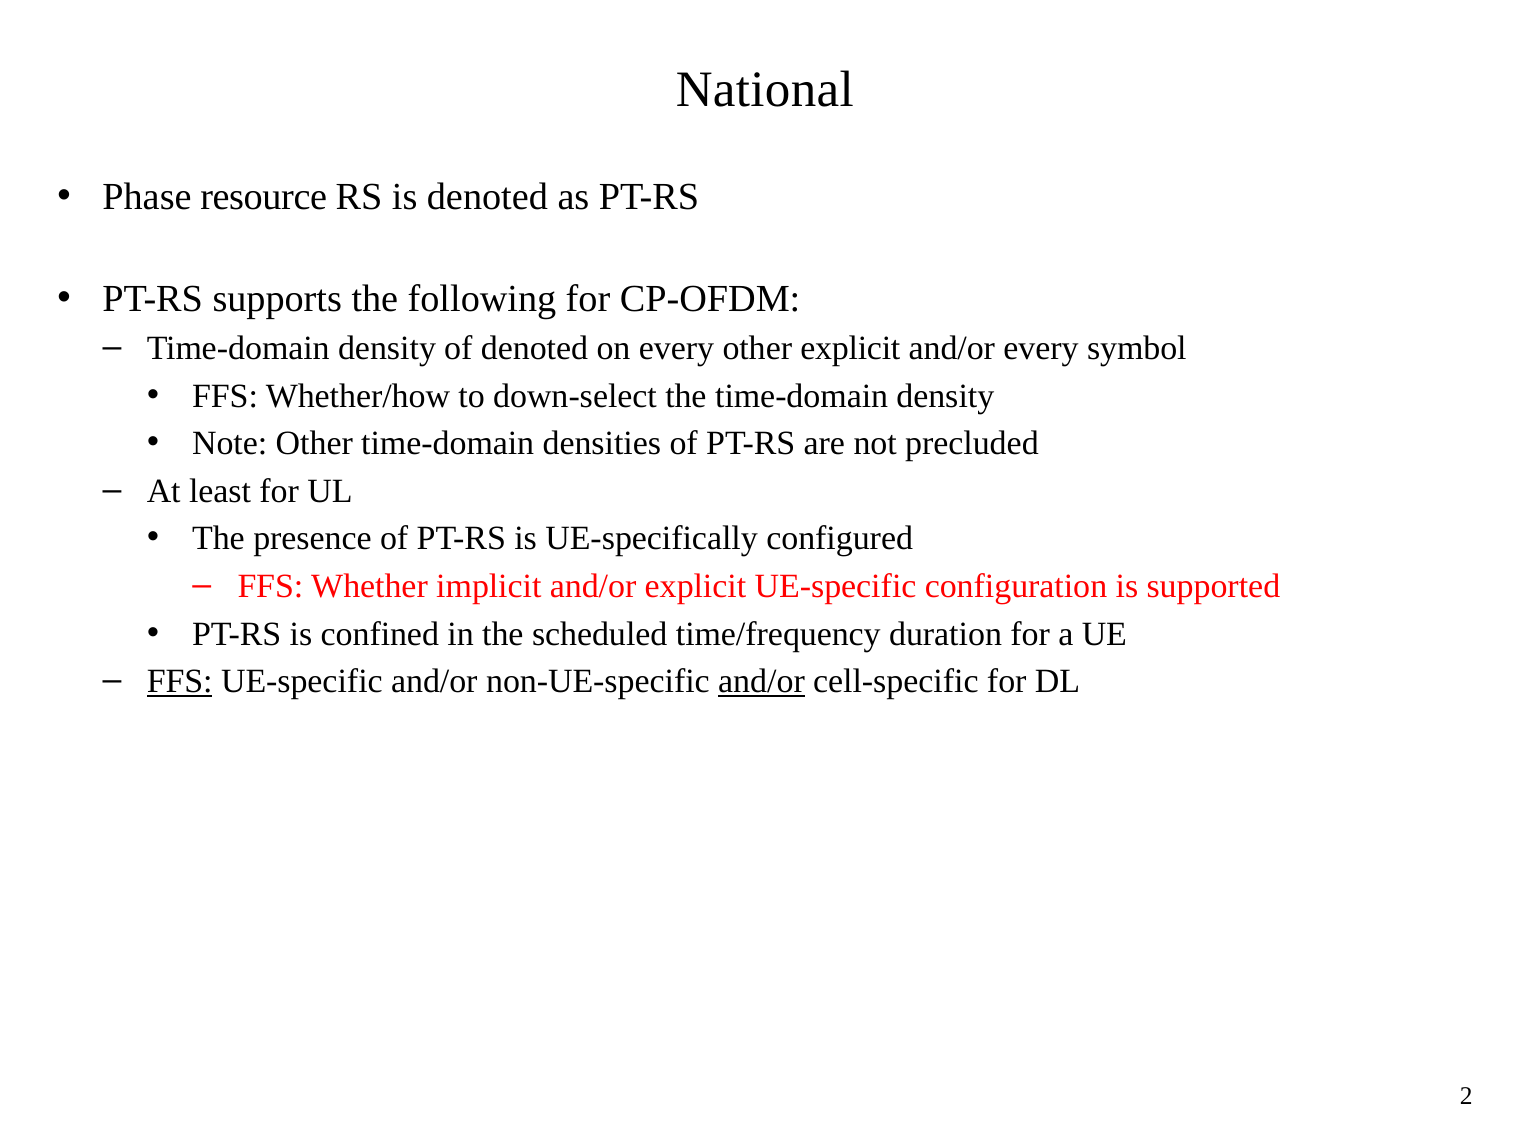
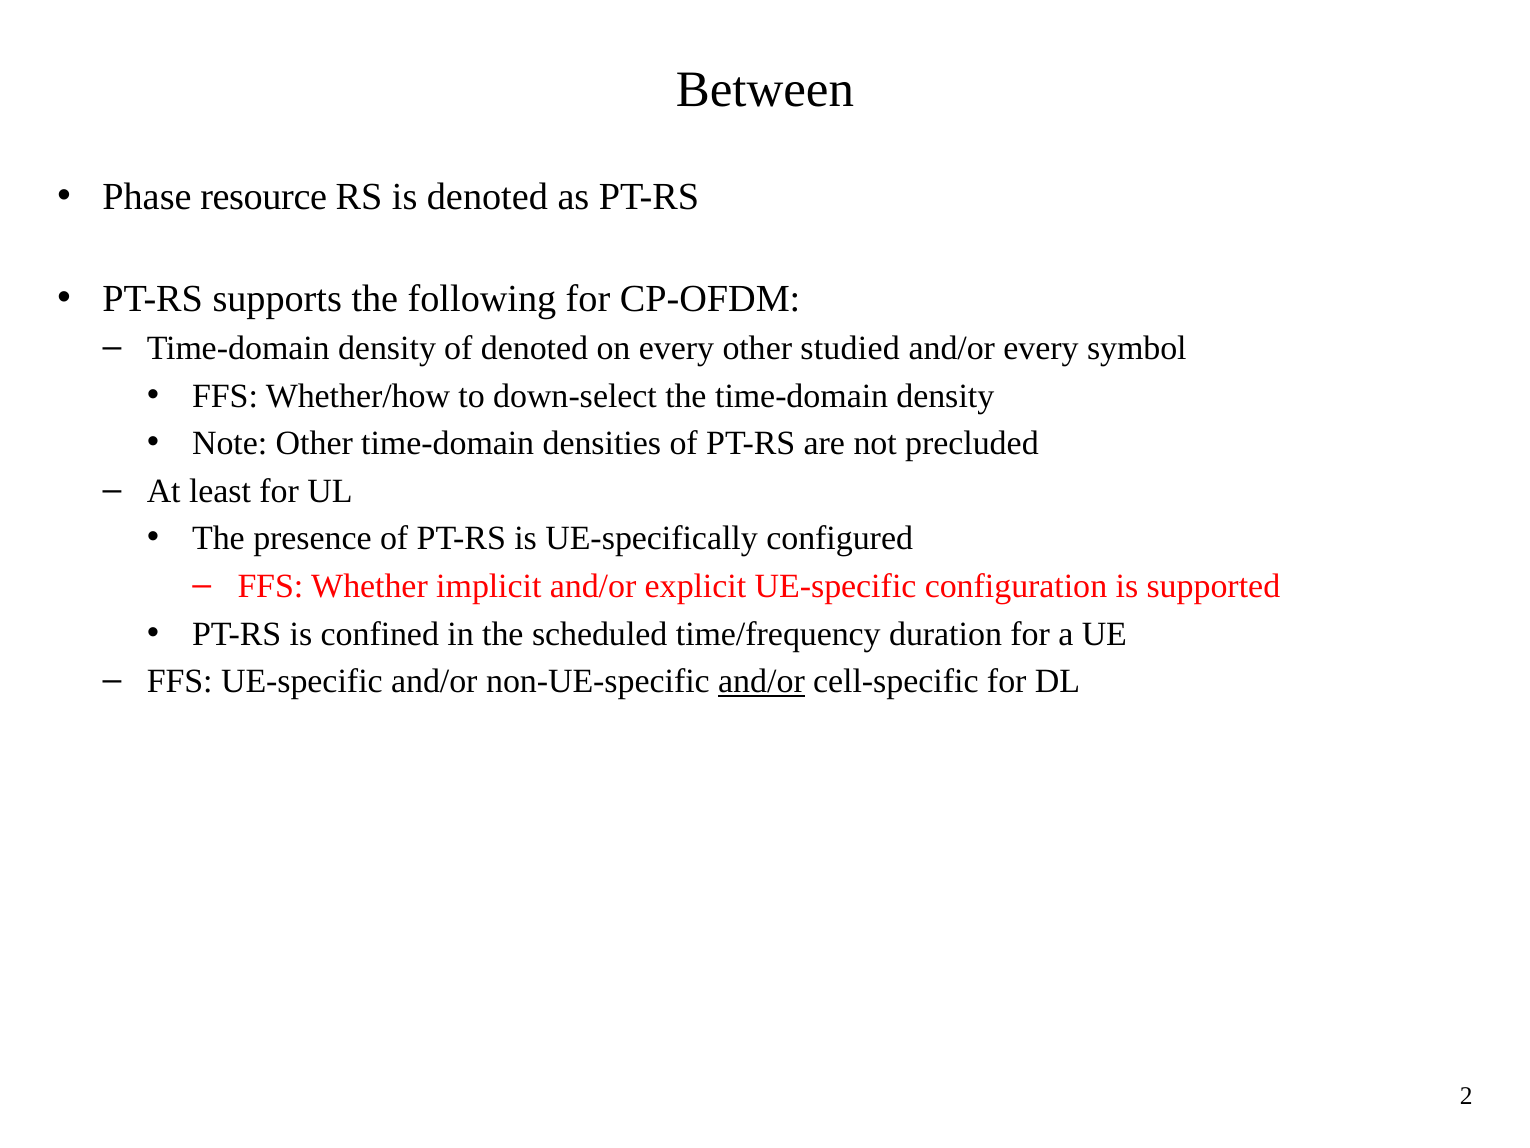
National: National -> Between
other explicit: explicit -> studied
FFS at (180, 681) underline: present -> none
